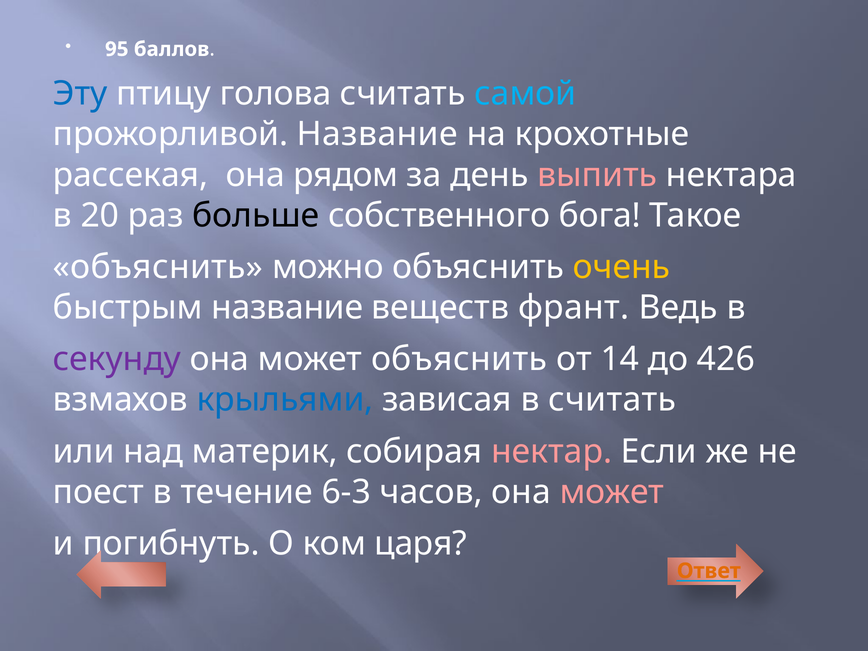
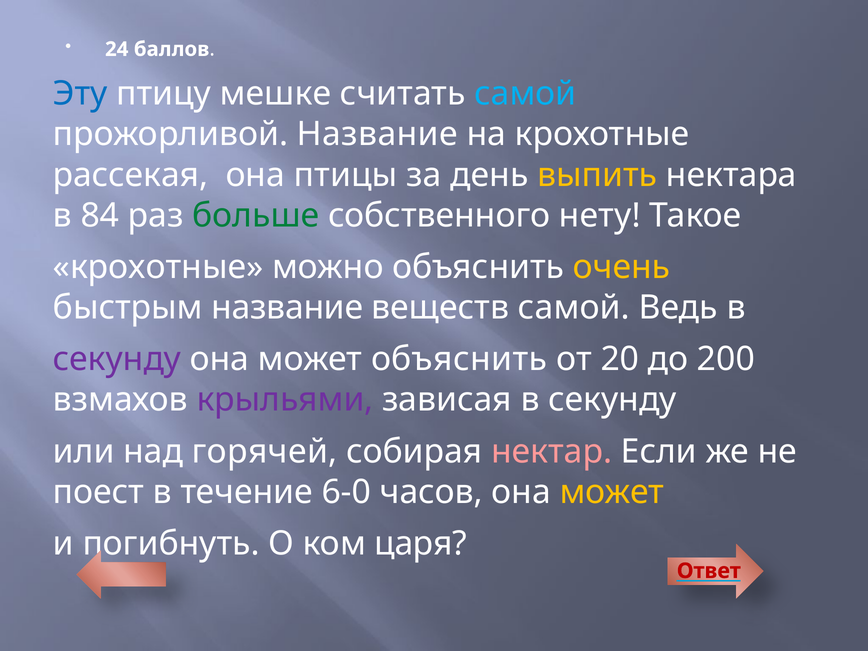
95: 95 -> 24
голова: голова -> мешке
рядом: рядом -> птицы
выпить colour: pink -> yellow
20: 20 -> 84
больше colour: black -> green
бога: бога -> нету
объяснить at (158, 267): объяснить -> крохотные
веществ франт: франт -> самой
14: 14 -> 20
426: 426 -> 200
крыльями colour: blue -> purple
зависая в считать: считать -> секунду
материк: материк -> горячей
6-3: 6-3 -> 6-0
может at (612, 492) colour: pink -> yellow
Ответ colour: orange -> red
